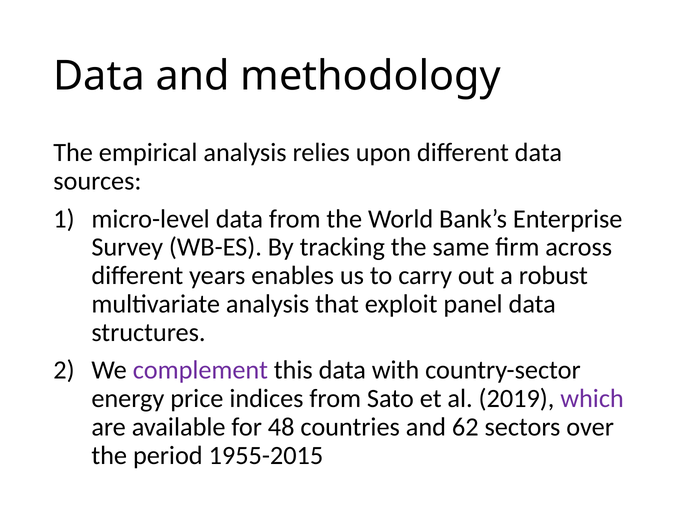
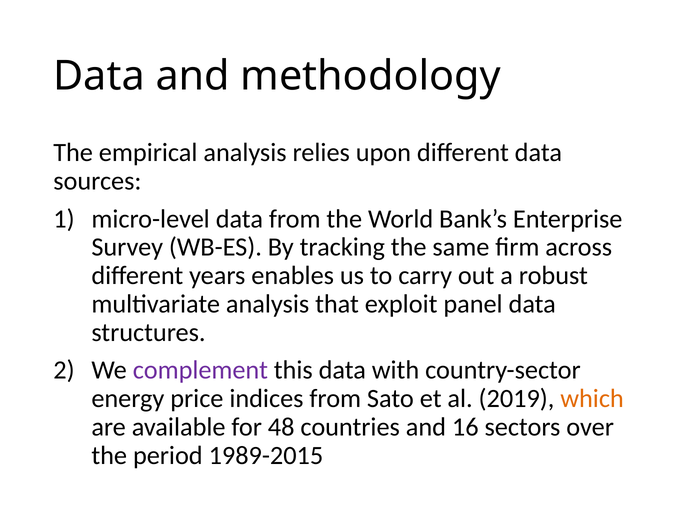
which colour: purple -> orange
62: 62 -> 16
1955-2015: 1955-2015 -> 1989-2015
